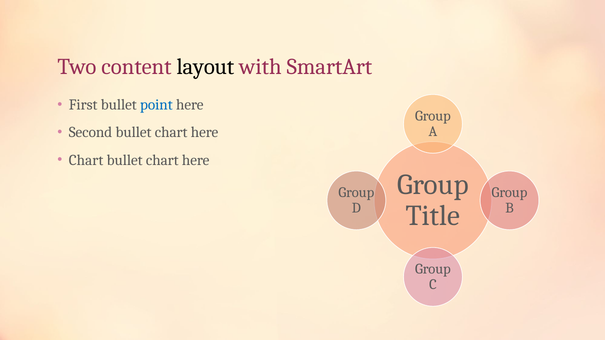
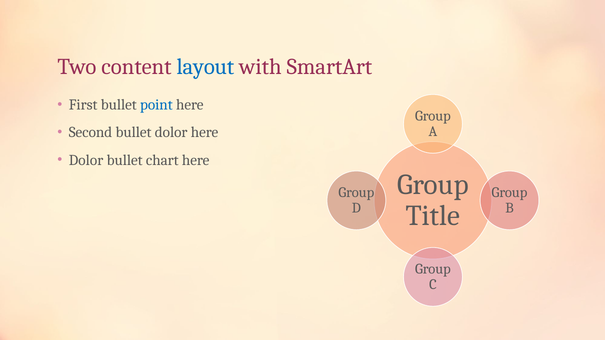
layout colour: black -> blue
Second bullet chart: chart -> dolor
Chart at (86, 160): Chart -> Dolor
